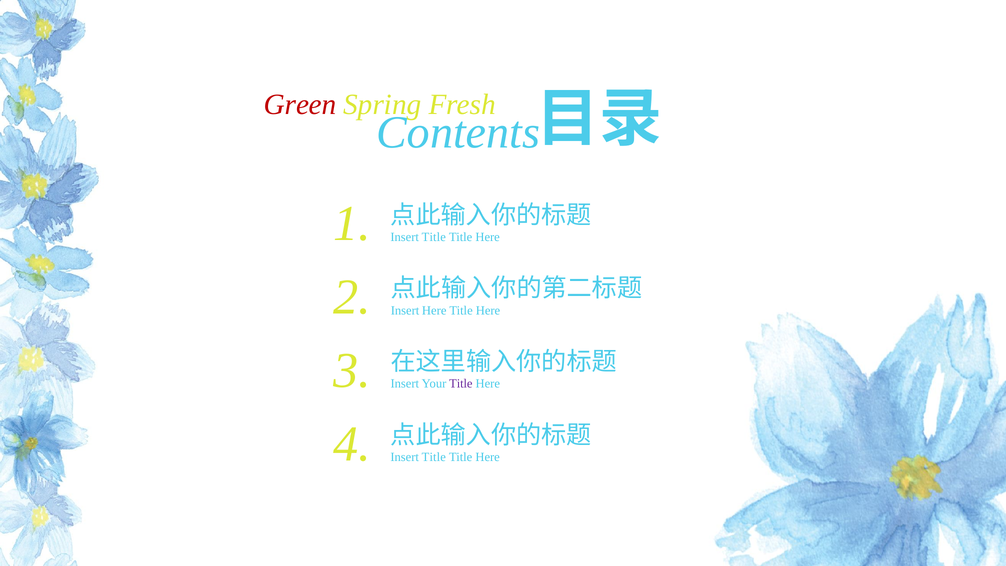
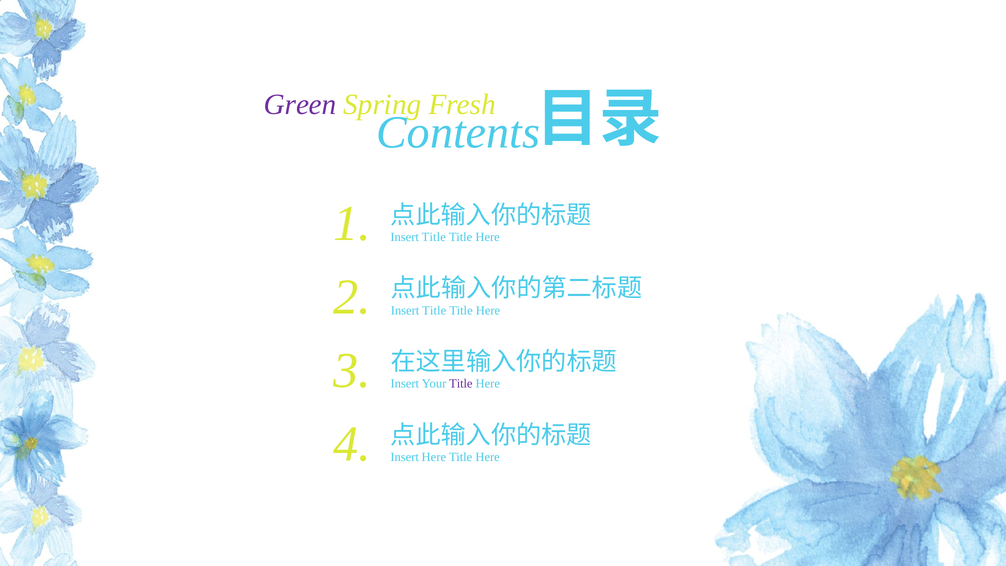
Green colour: red -> purple
Here at (434, 310): Here -> Title
Title at (434, 457): Title -> Here
